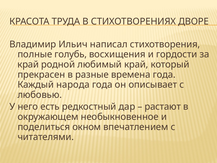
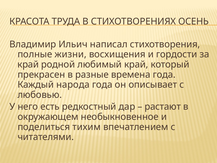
ДВОРЕ: ДВОРЕ -> ОСЕНЬ
голубь: голубь -> жизни
окном: окном -> тихим
